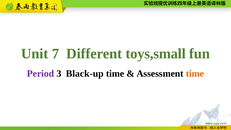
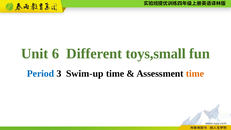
7: 7 -> 6
Period colour: purple -> blue
Black-up: Black-up -> Swim-up
